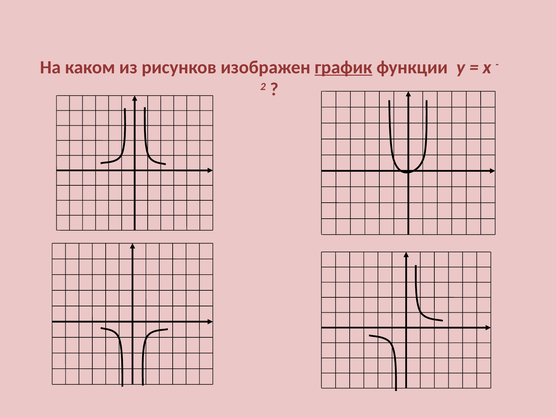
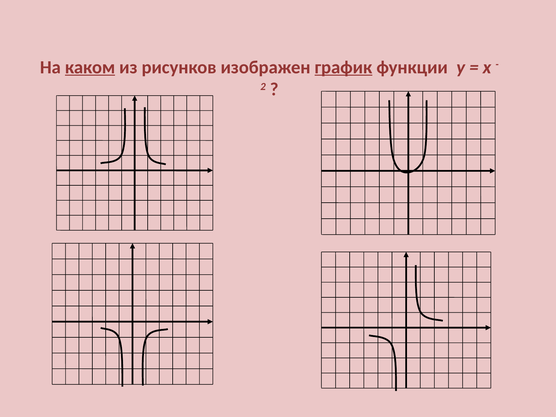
каком underline: none -> present
